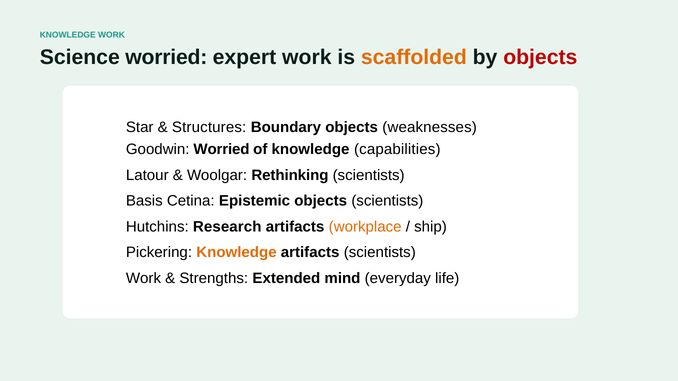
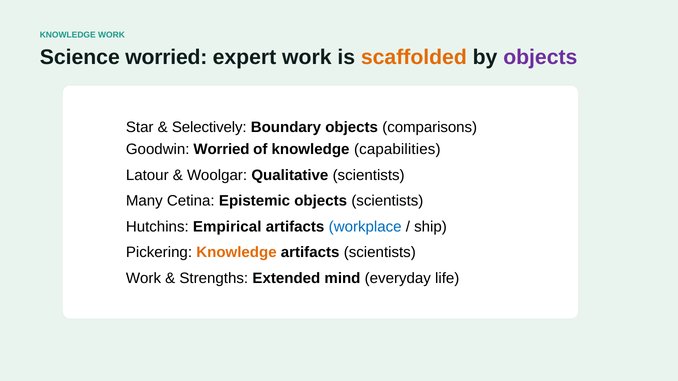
objects at (540, 58) colour: red -> purple
Structures: Structures -> Selectively
weaknesses: weaknesses -> comparisons
Rethinking: Rethinking -> Qualitative
Basis: Basis -> Many
Research: Research -> Empirical
workplace colour: orange -> blue
